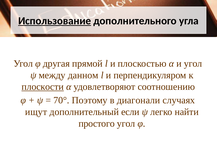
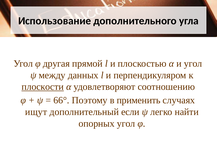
Использование underline: present -> none
данном: данном -> данных
70°: 70° -> 66°
диагонали: диагонали -> применить
простого: простого -> опорных
